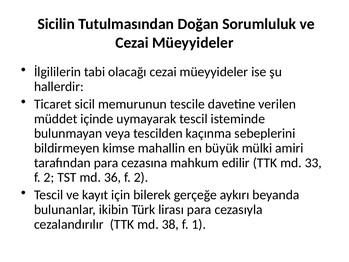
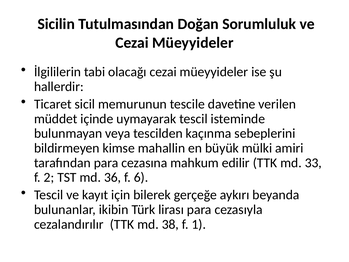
36 f 2: 2 -> 6
